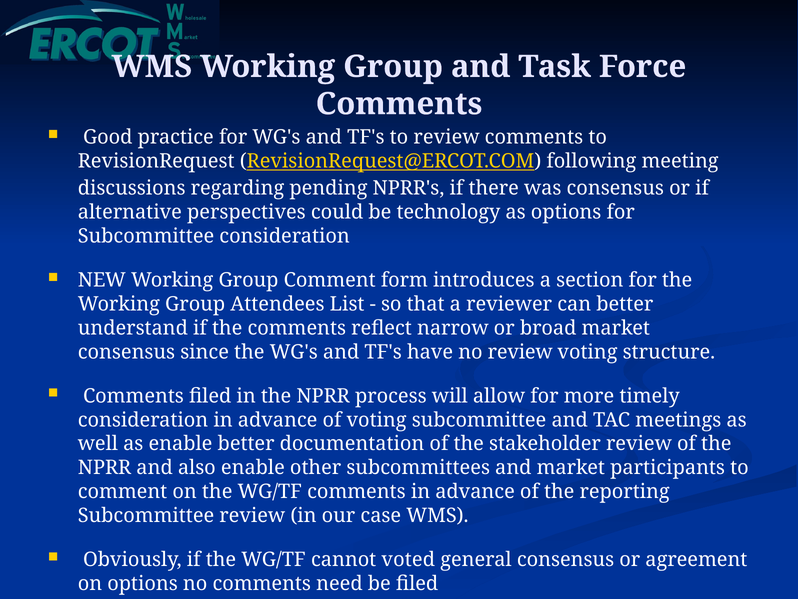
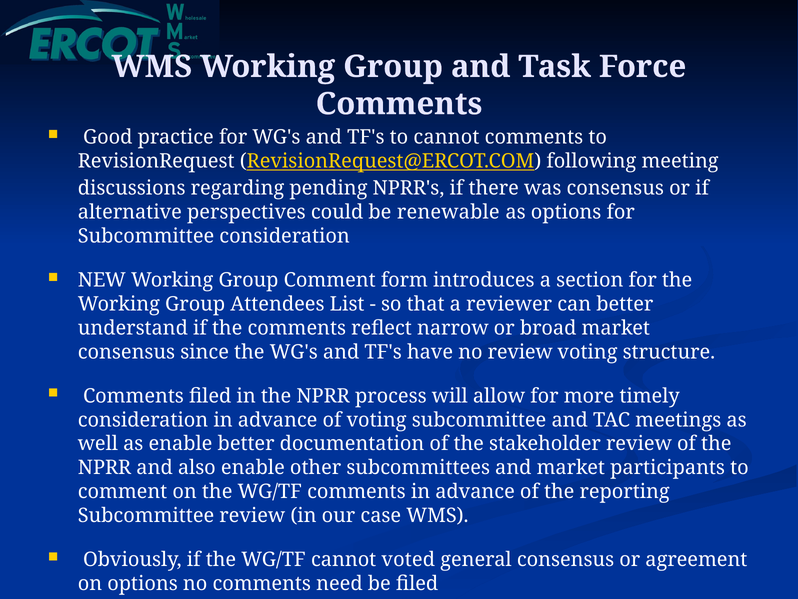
to review: review -> cannot
technology: technology -> renewable
